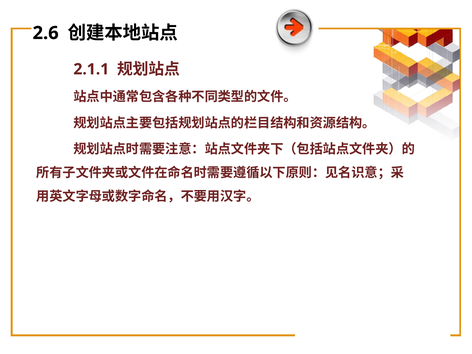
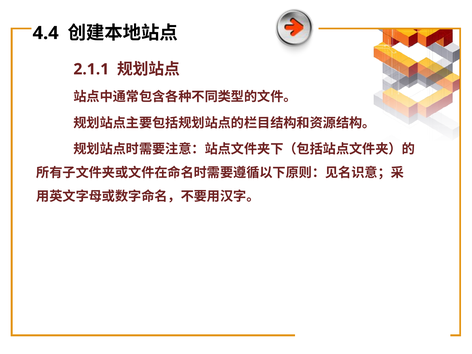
2.6: 2.6 -> 4.4
